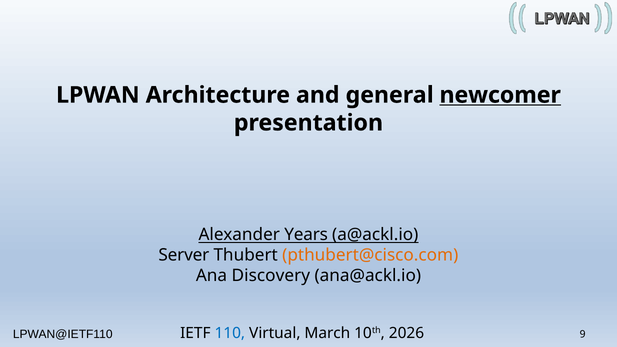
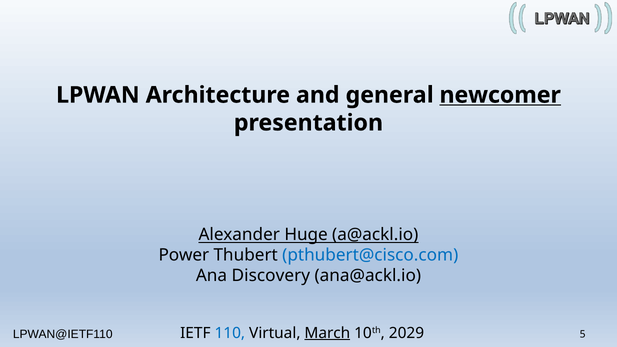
Years: Years -> Huge
Server: Server -> Power
pthubert@cisco.com colour: orange -> blue
March underline: none -> present
2026: 2026 -> 2029
9: 9 -> 5
